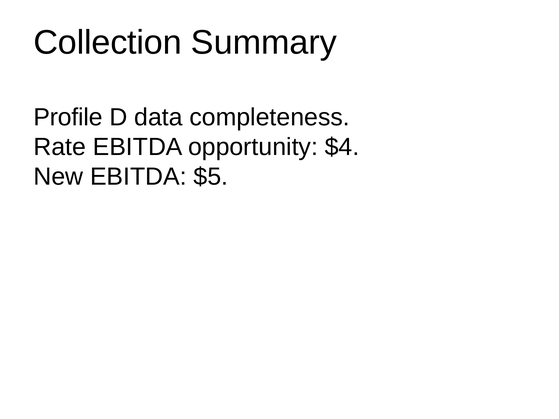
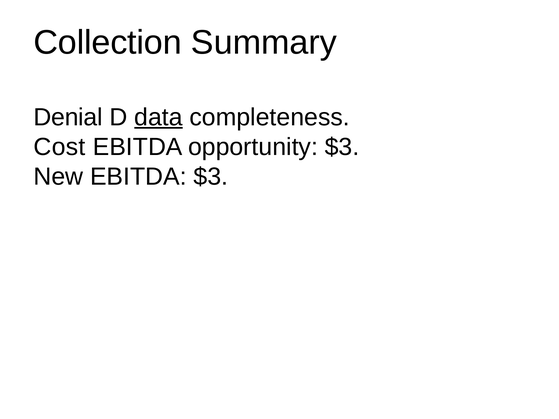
Profile: Profile -> Denial
data underline: none -> present
Rate: Rate -> Cost
opportunity $4: $4 -> $3
EBITDA $5: $5 -> $3
